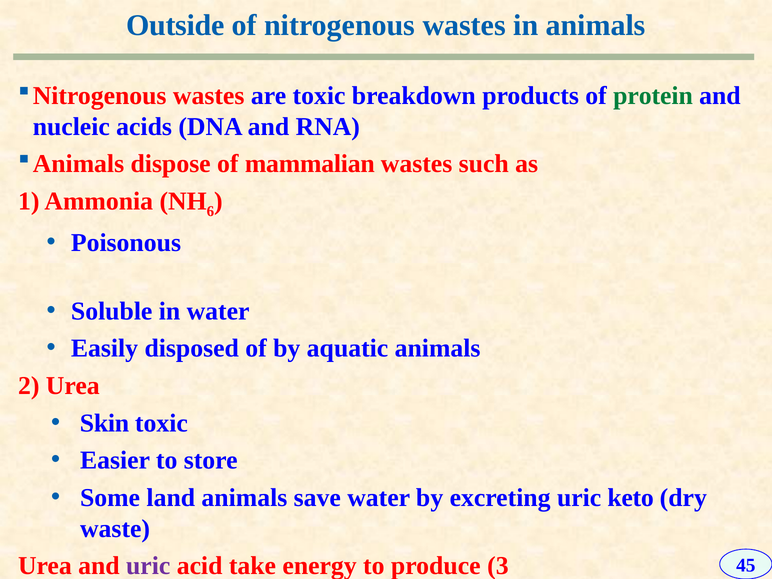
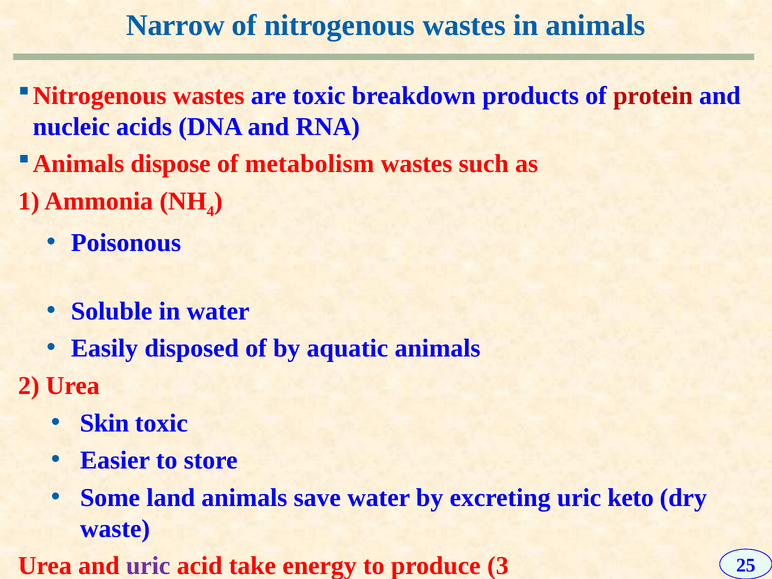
Outside: Outside -> Narrow
protein colour: green -> red
mammalian: mammalian -> metabolism
6: 6 -> 4
45: 45 -> 25
